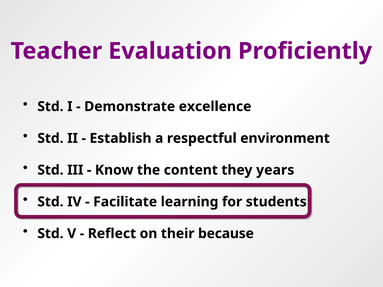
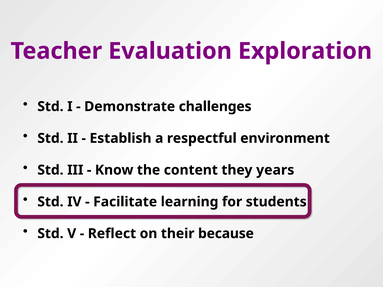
Proficiently: Proficiently -> Exploration
excellence: excellence -> challenges
